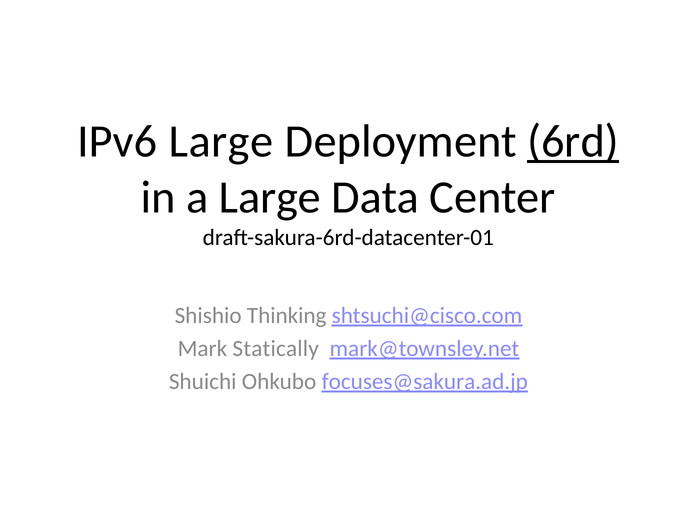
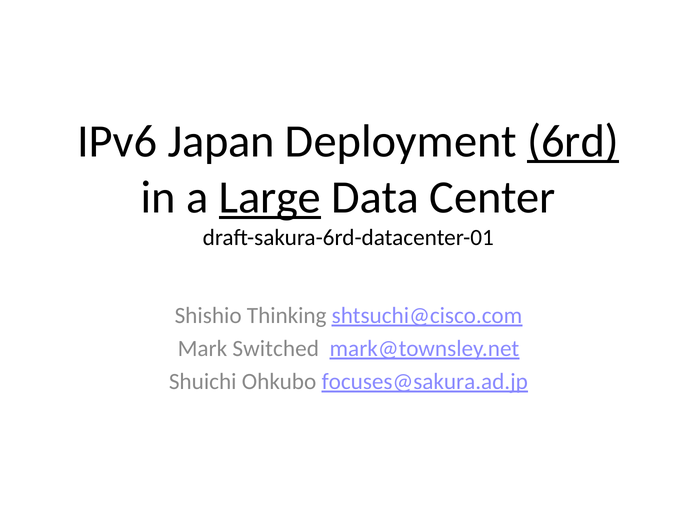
IPv6 Large: Large -> Japan
Large at (270, 197) underline: none -> present
Statically: Statically -> Switched
